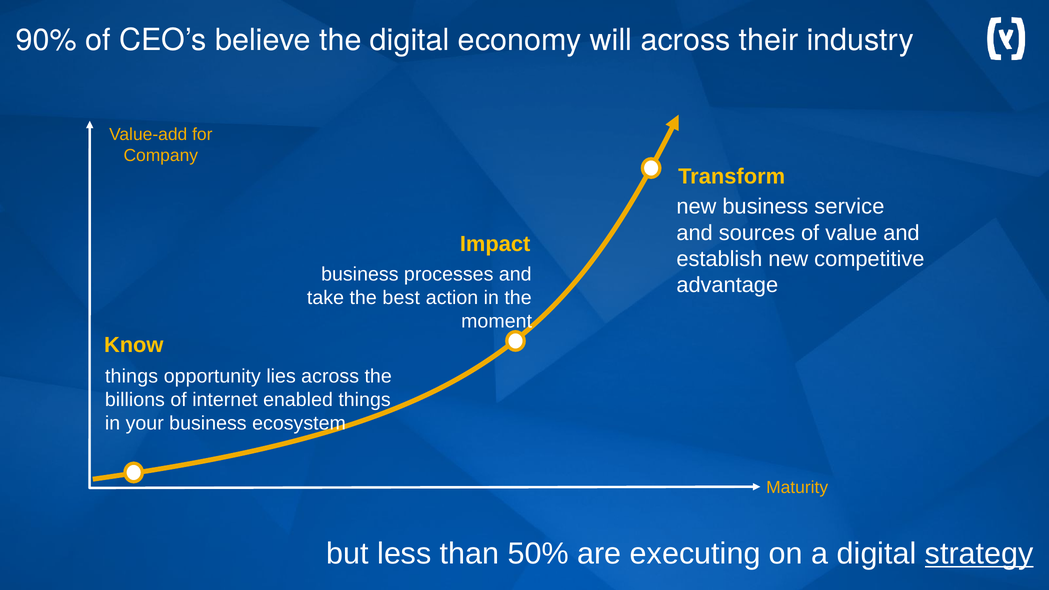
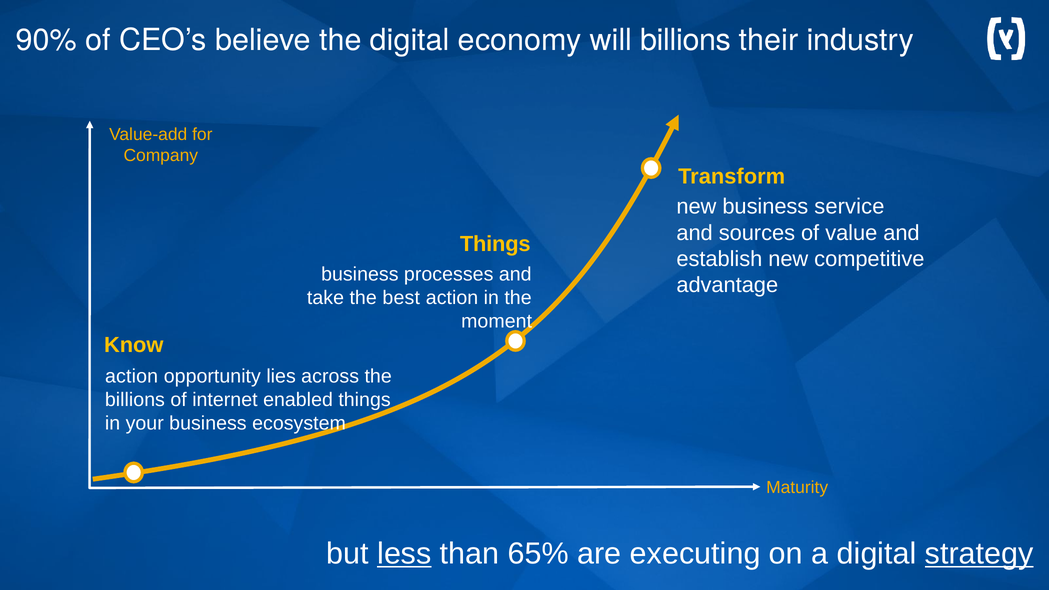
will across: across -> billions
Impact at (495, 244): Impact -> Things
things at (132, 376): things -> action
less underline: none -> present
50%: 50% -> 65%
